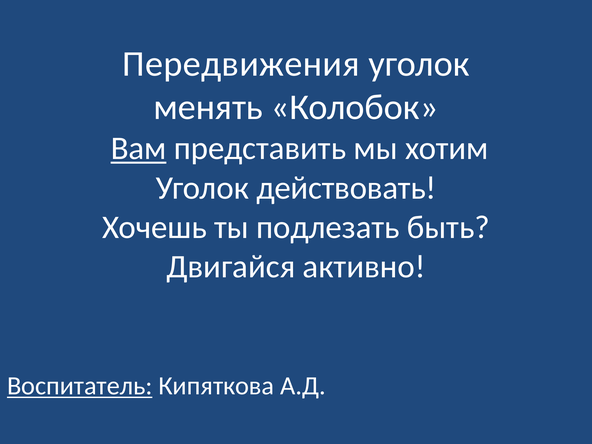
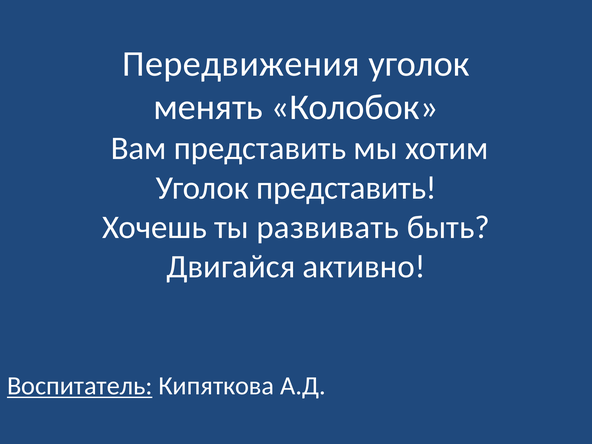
Вам underline: present -> none
Уголок действовать: действовать -> представить
подлезать: подлезать -> развивать
